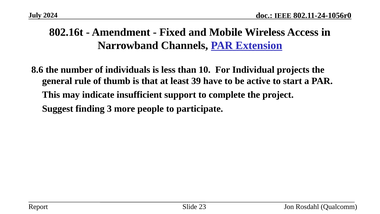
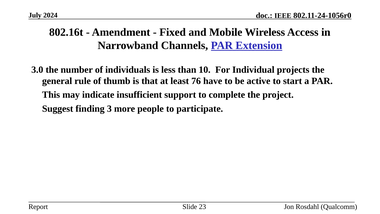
8.6: 8.6 -> 3.0
39: 39 -> 76
